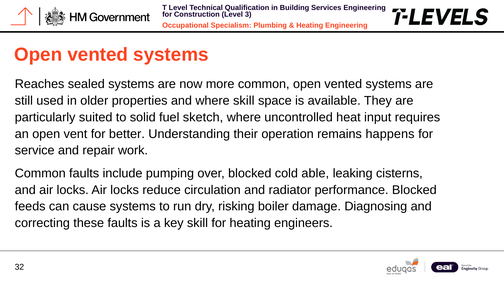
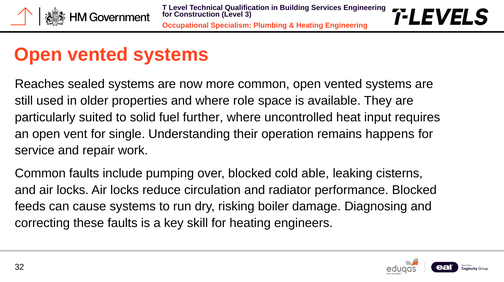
where skill: skill -> role
sketch: sketch -> further
better: better -> single
